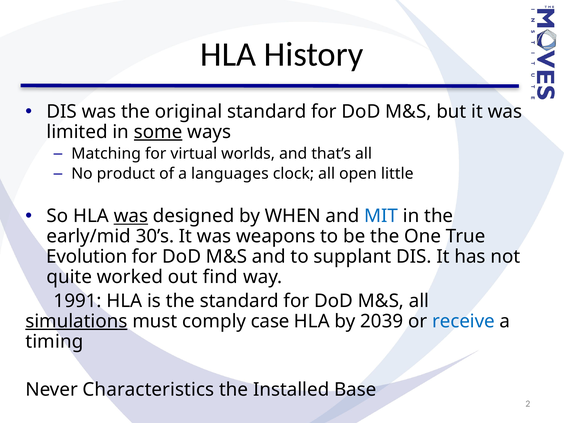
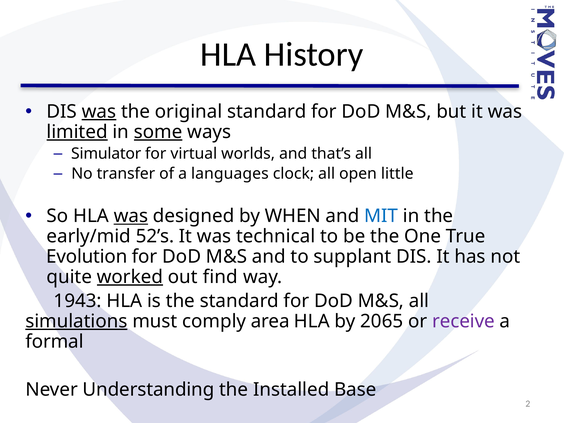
was at (99, 112) underline: none -> present
limited underline: none -> present
Matching: Matching -> Simulator
product: product -> transfer
30’s: 30’s -> 52’s
weapons: weapons -> technical
worked underline: none -> present
1991: 1991 -> 1943
case: case -> area
2039: 2039 -> 2065
receive colour: blue -> purple
timing: timing -> formal
Characteristics: Characteristics -> Understanding
